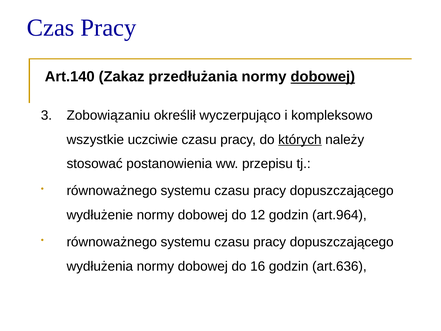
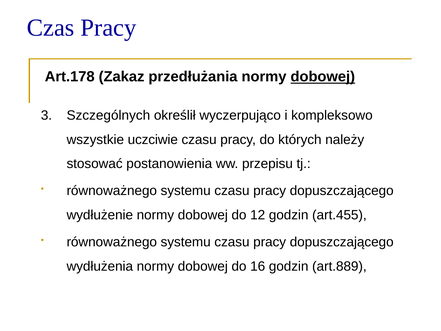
Art.140: Art.140 -> Art.178
Zobowiązaniu: Zobowiązaniu -> Szczególnych
których underline: present -> none
art.964: art.964 -> art.455
art.636: art.636 -> art.889
